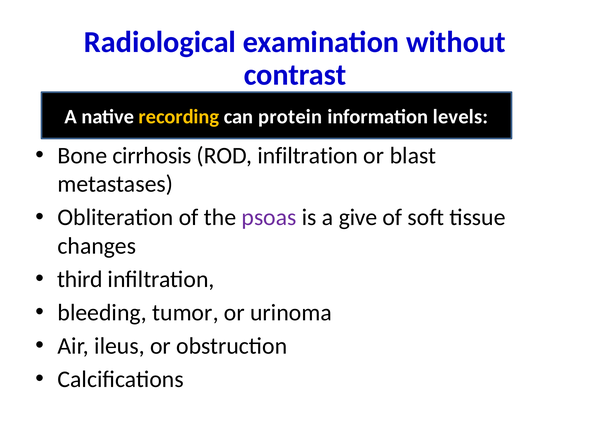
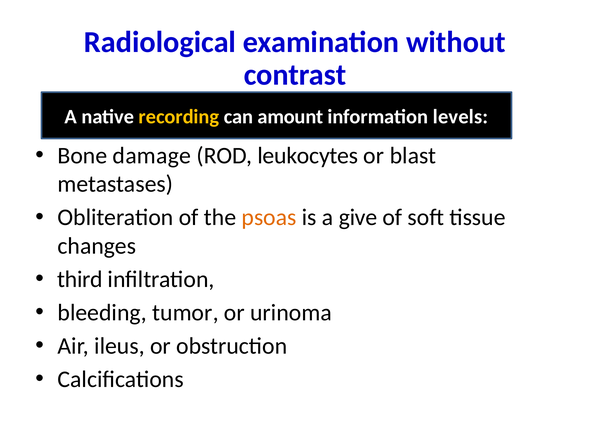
protein: protein -> amount
cirrhosis: cirrhosis -> damage
ROD infiltration: infiltration -> leukocytes
psoas colour: purple -> orange
